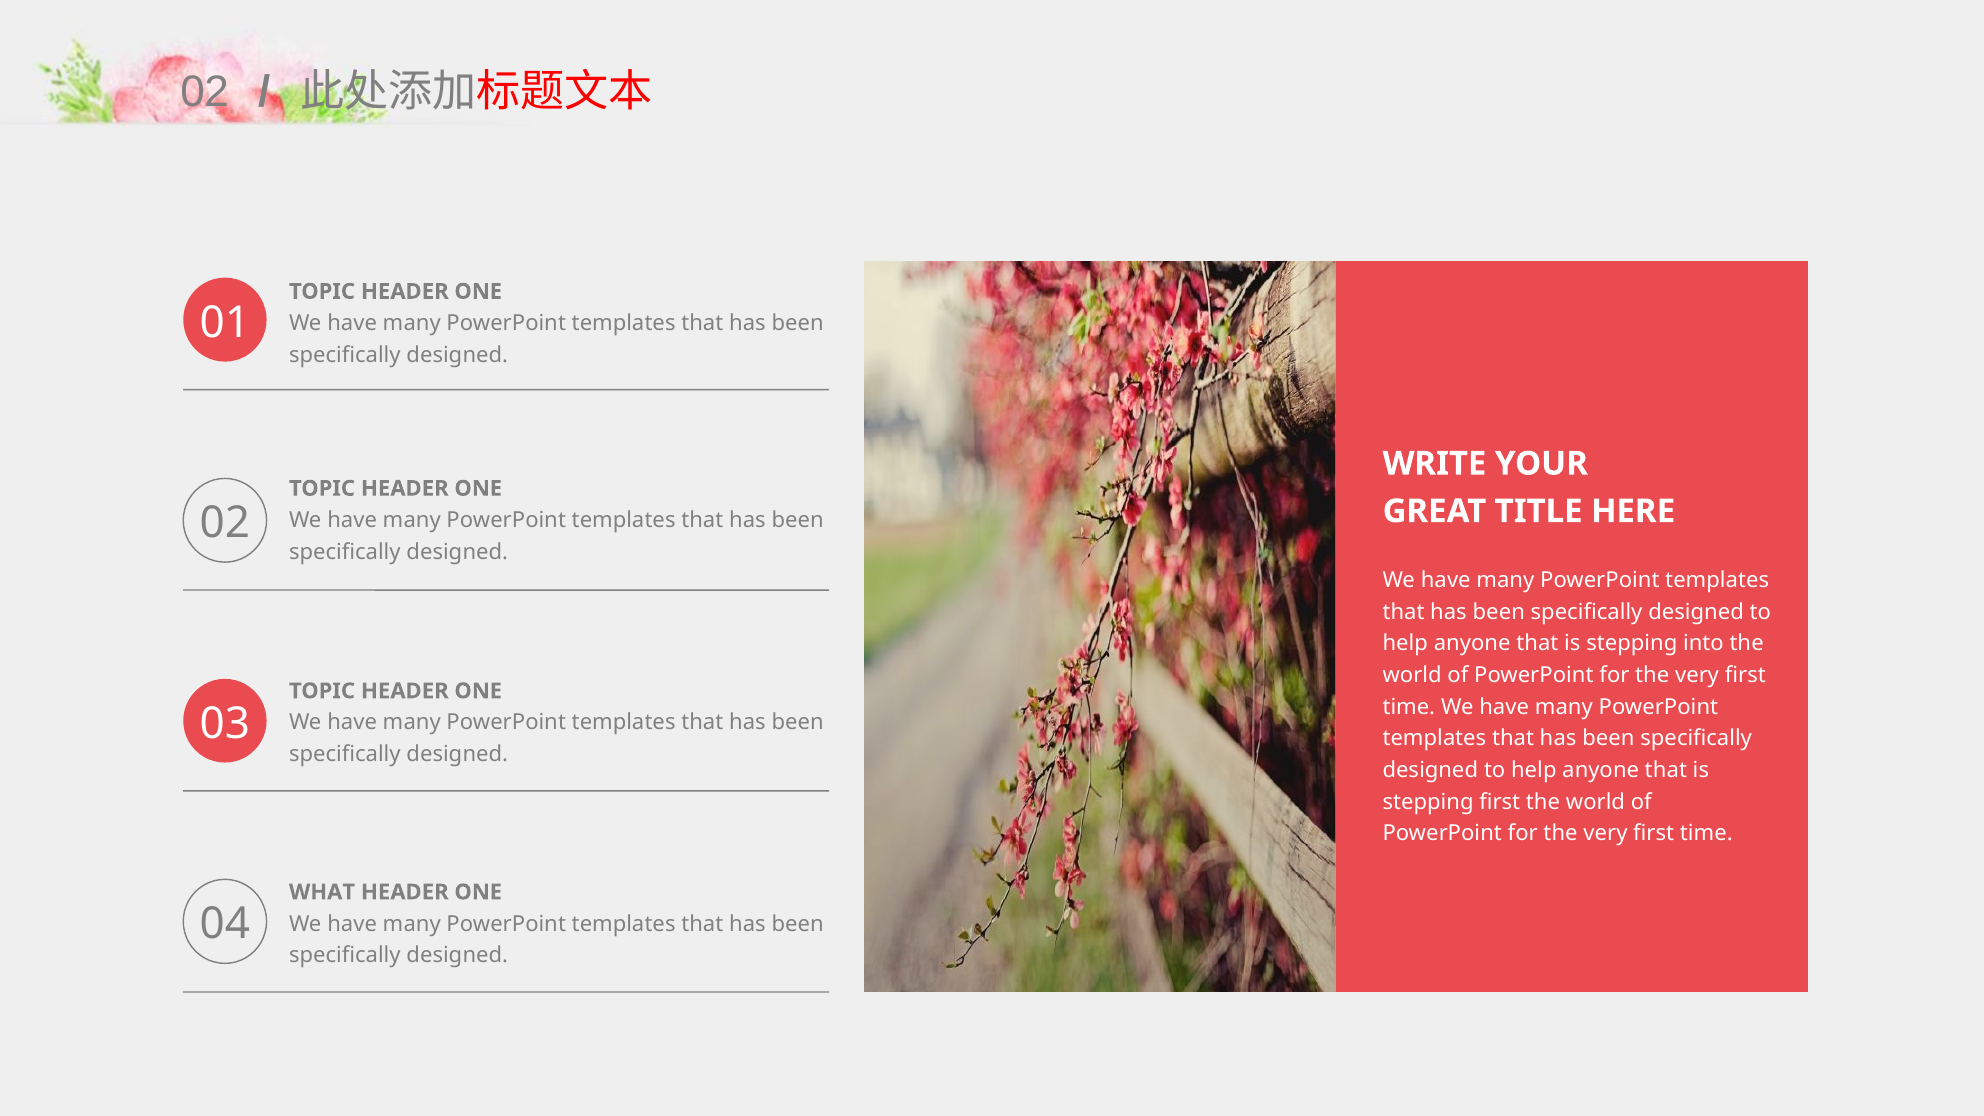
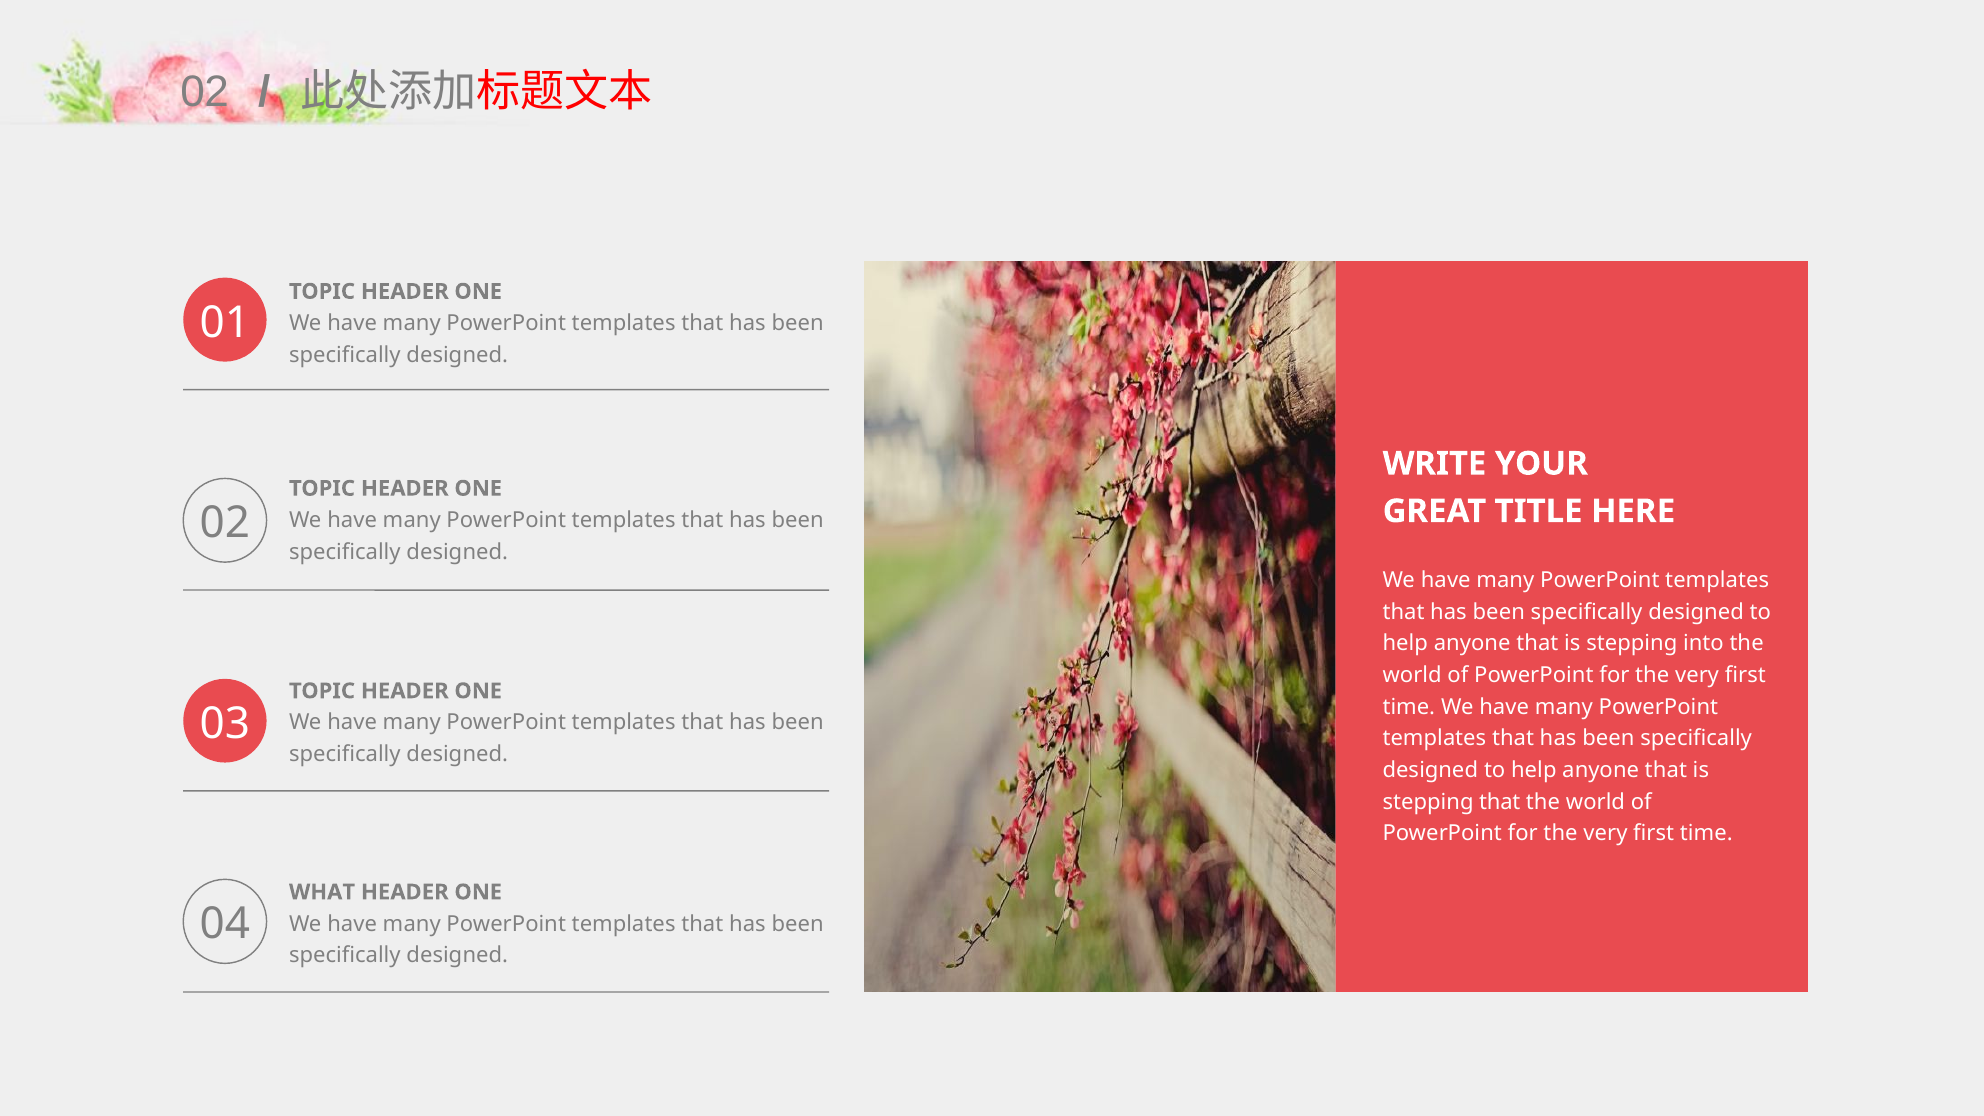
stepping first: first -> that
